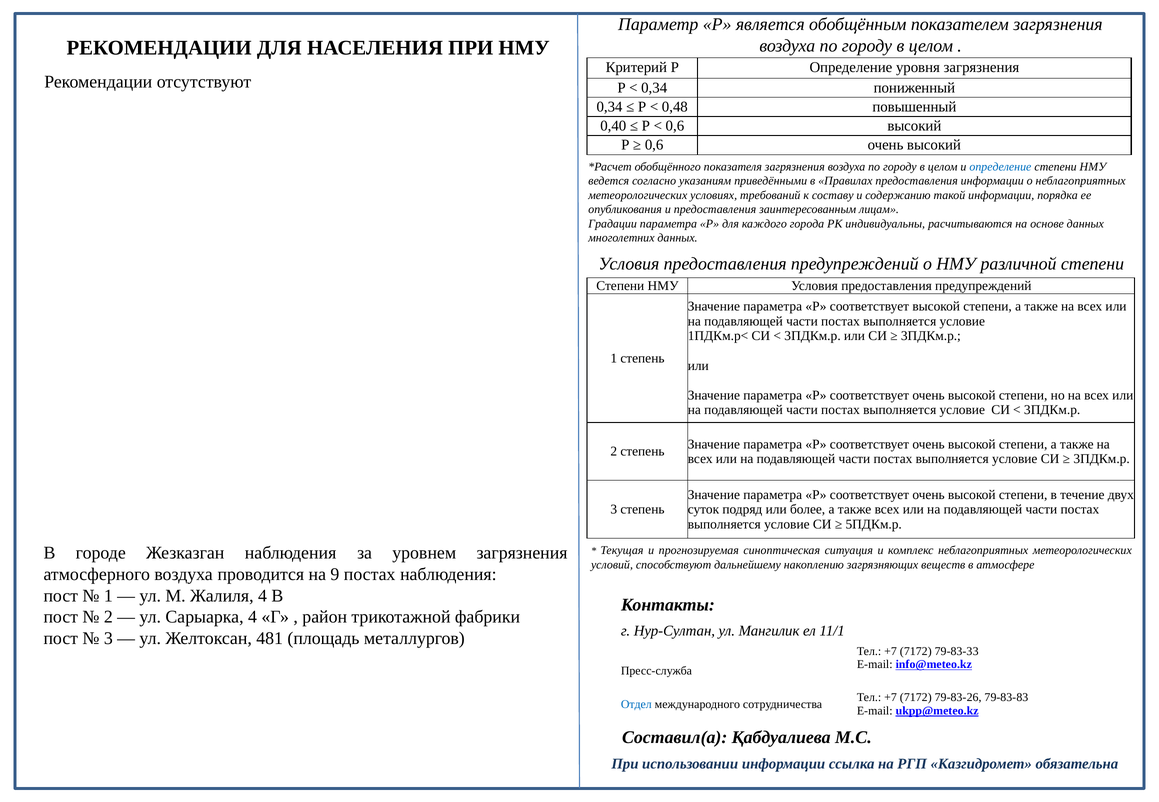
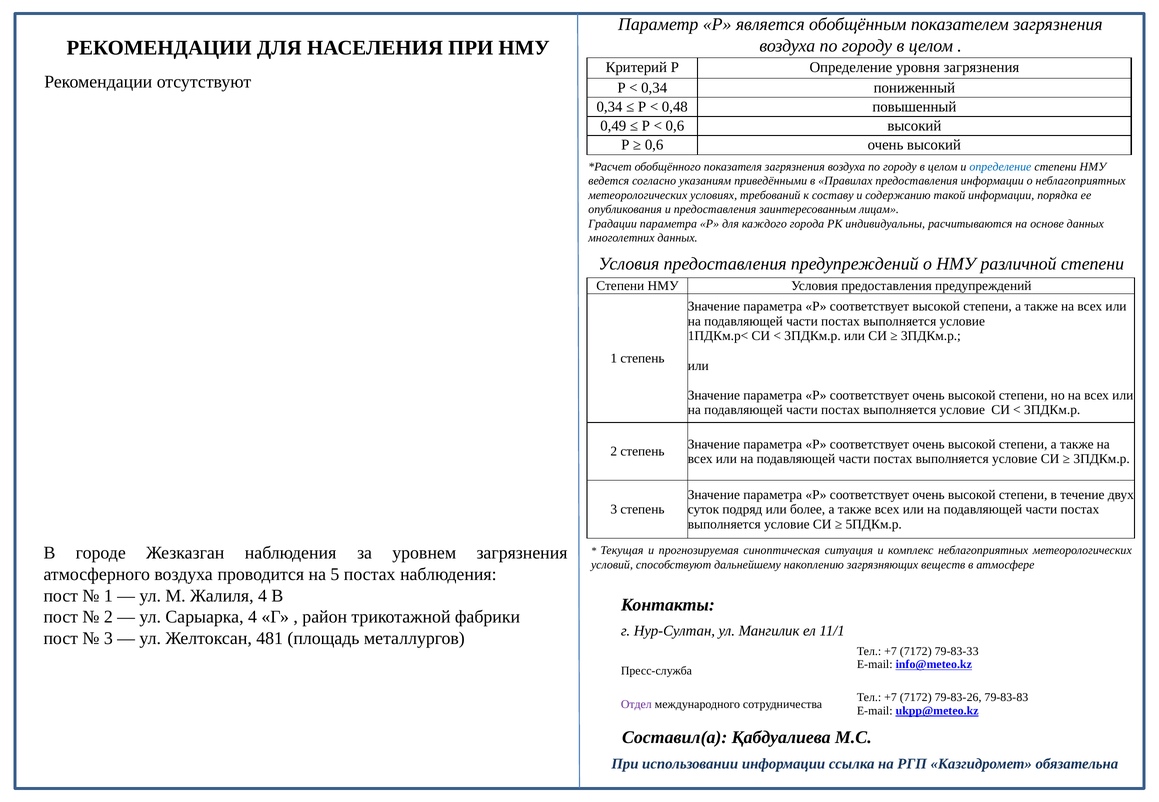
0,40: 0,40 -> 0,49
9: 9 -> 5
Отдел colour: blue -> purple
